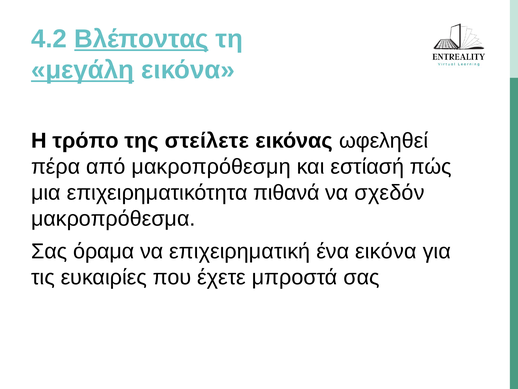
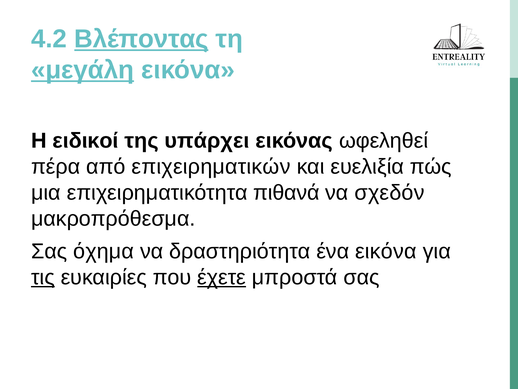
τρόπο: τρόπο -> ειδικοί
στείλετε: στείλετε -> υπάρχει
μακροπρόθεσμη: μακροπρόθεσμη -> επιχειρηματικών
εστίασή: εστίασή -> ευελιξία
όραμα: όραμα -> όχημα
επιχειρηματική: επιχειρηματική -> δραστηριότητα
τις underline: none -> present
έχετε underline: none -> present
